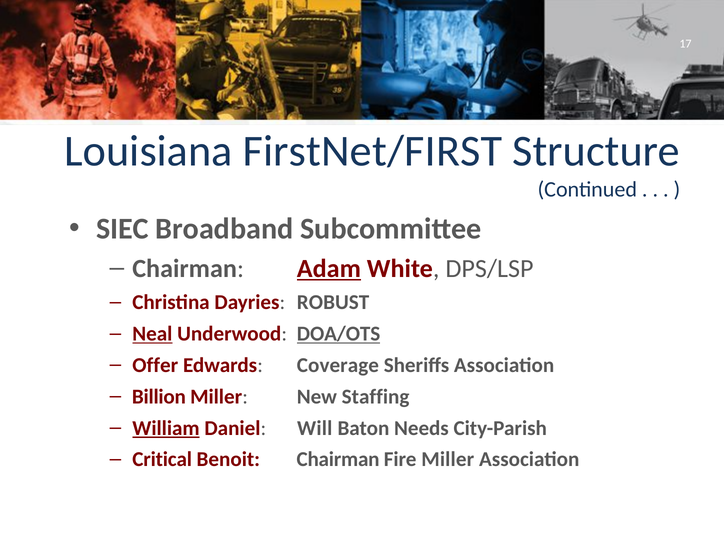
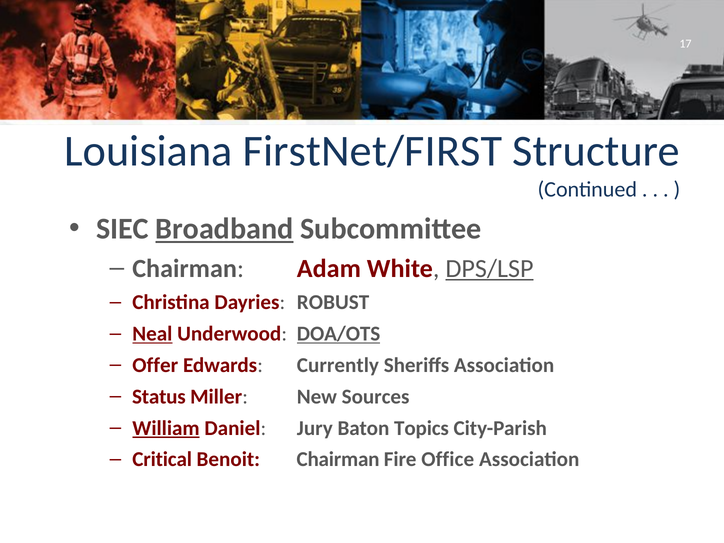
Broadband underline: none -> present
Adam underline: present -> none
DPS/LSP underline: none -> present
Coverage: Coverage -> Currently
Billion: Billion -> Status
Staffing: Staffing -> Sources
Will: Will -> Jury
Needs: Needs -> Topics
Fire Miller: Miller -> Office
